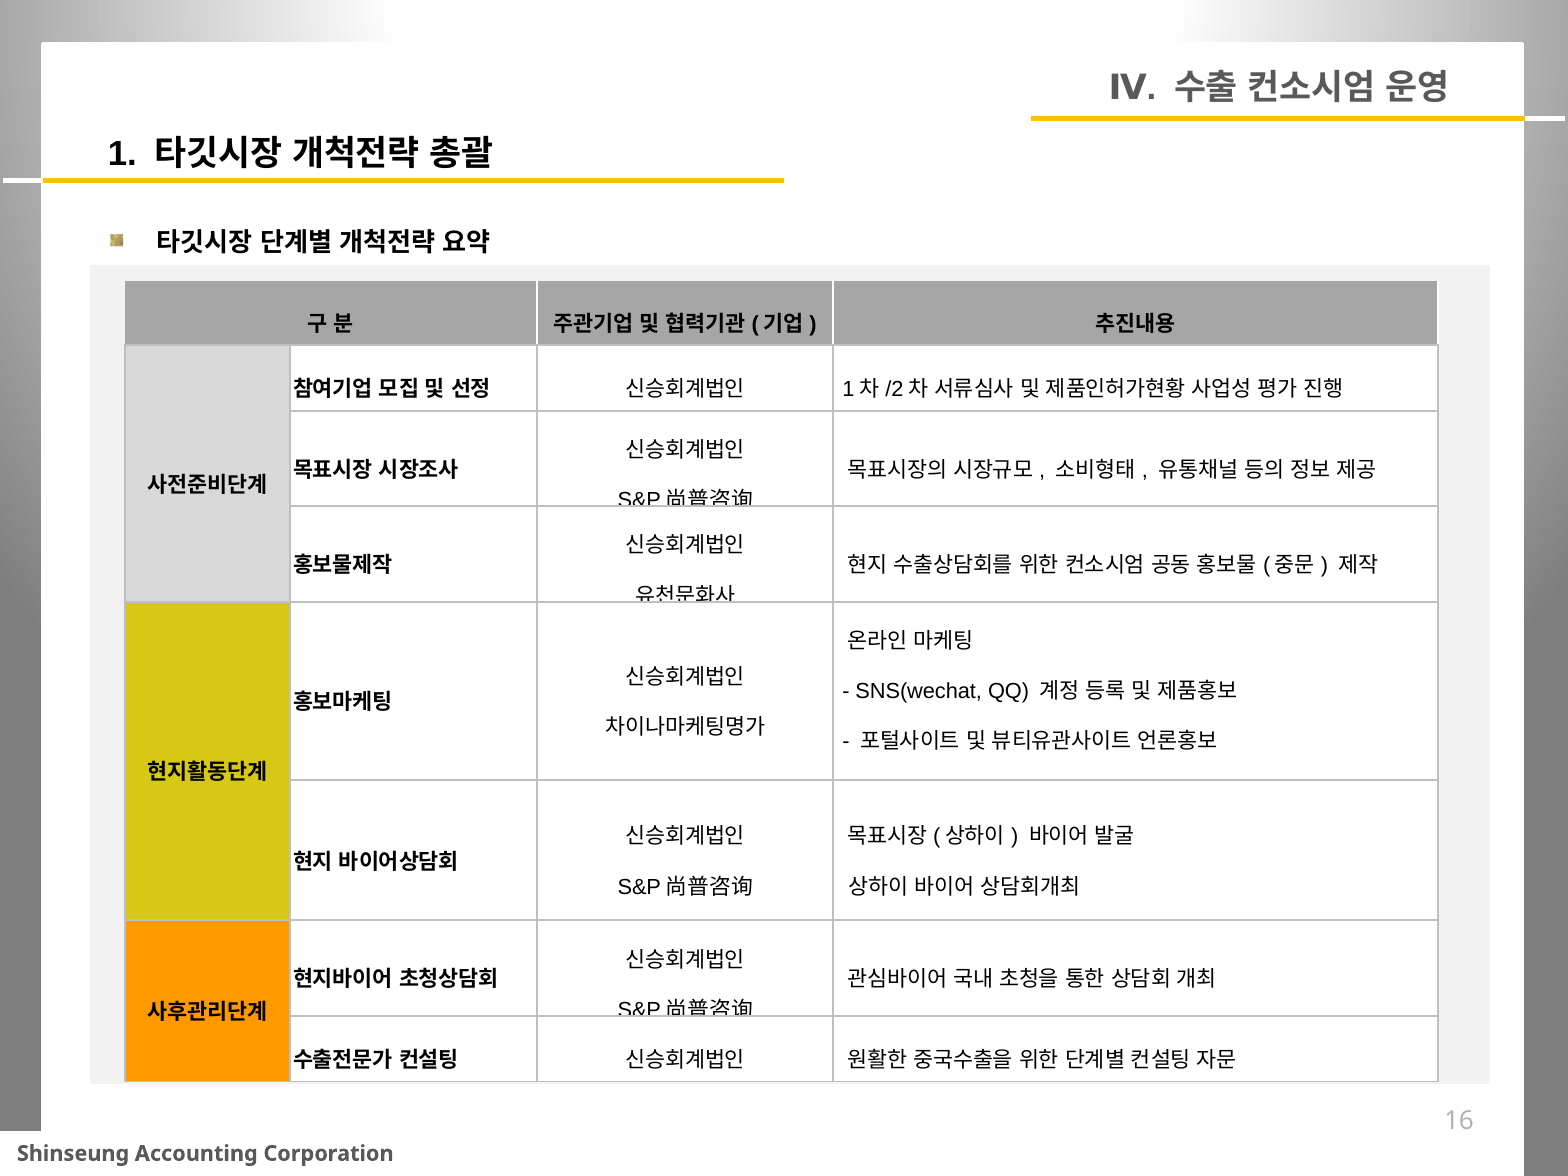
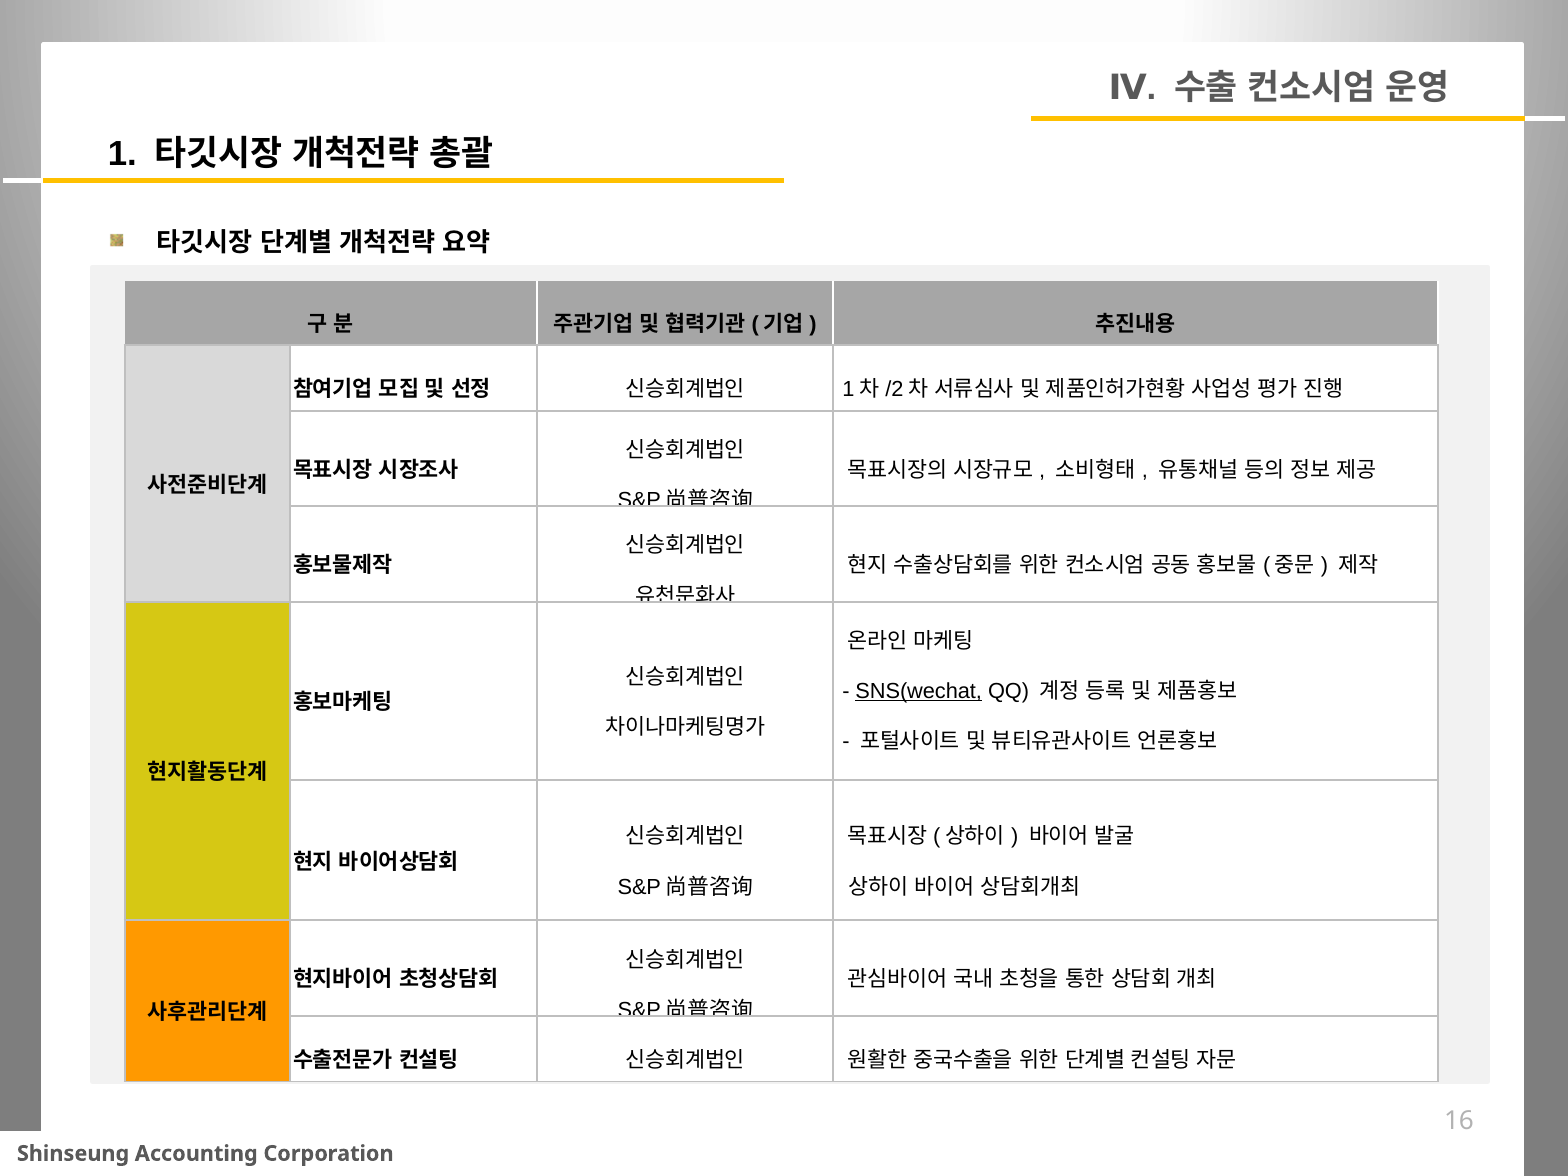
SNS(wechat underline: none -> present
